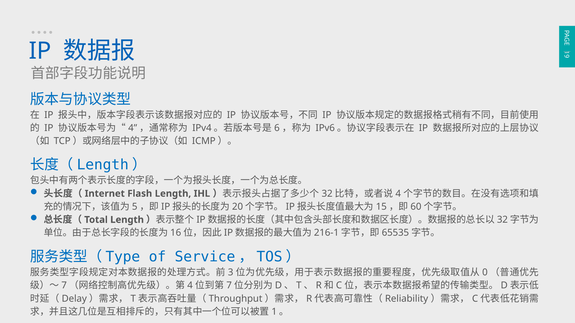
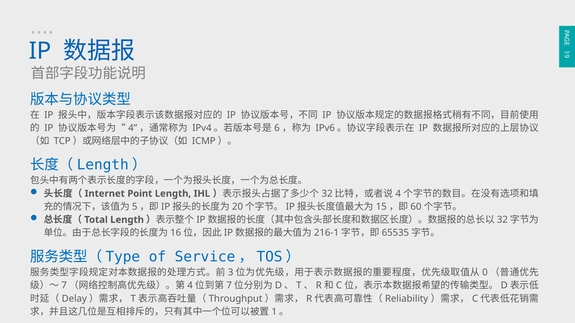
Flash: Flash -> Point
